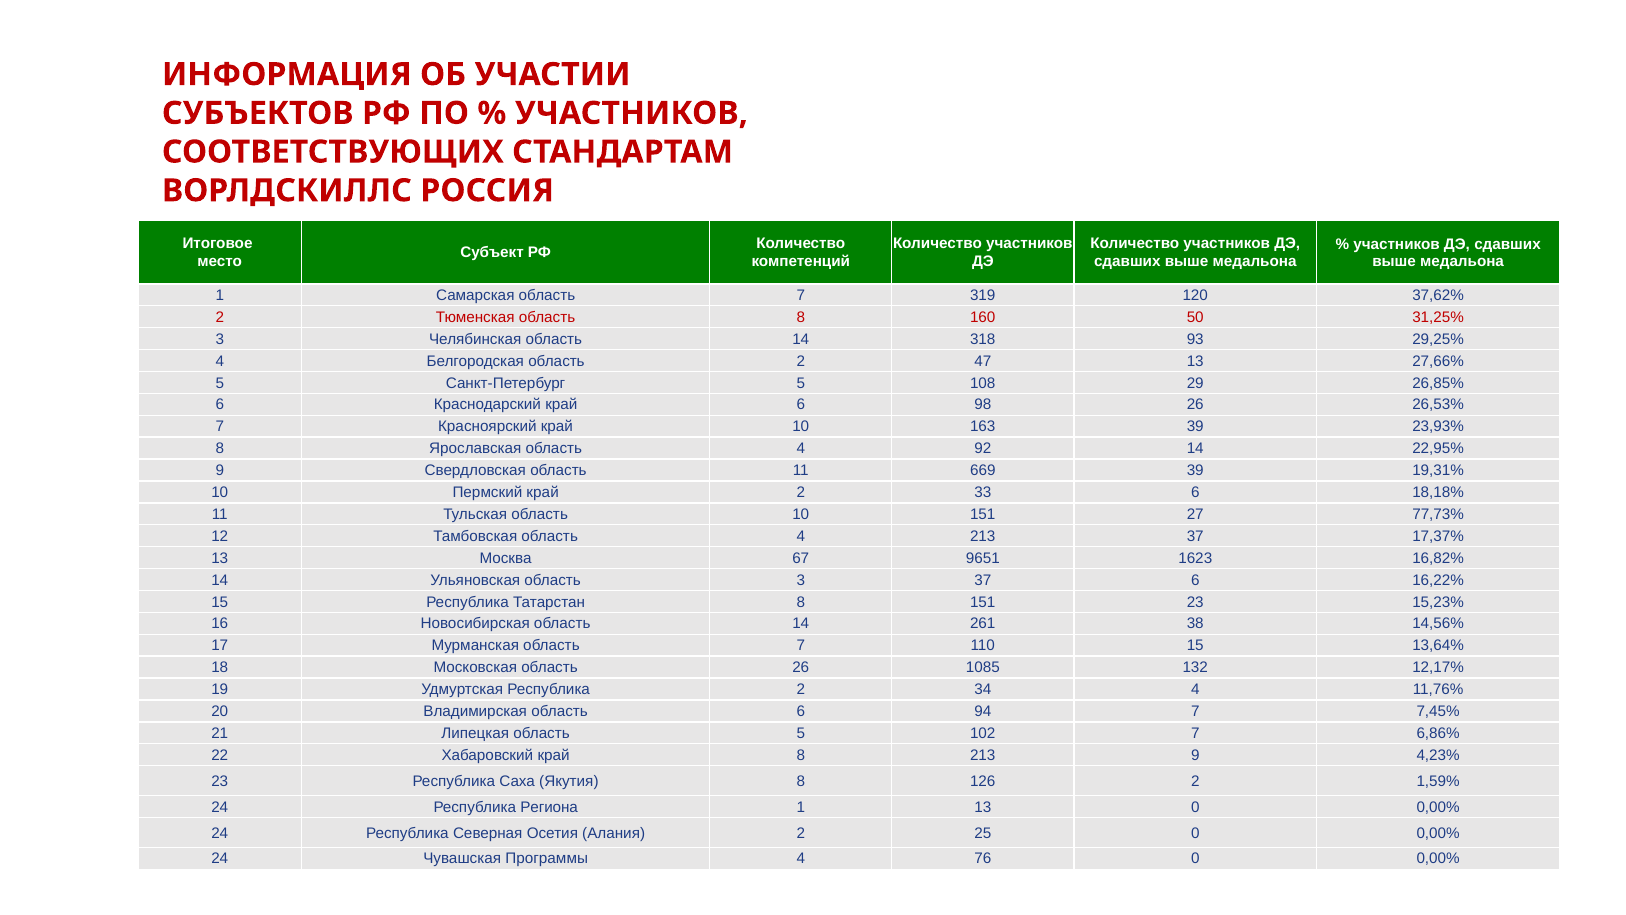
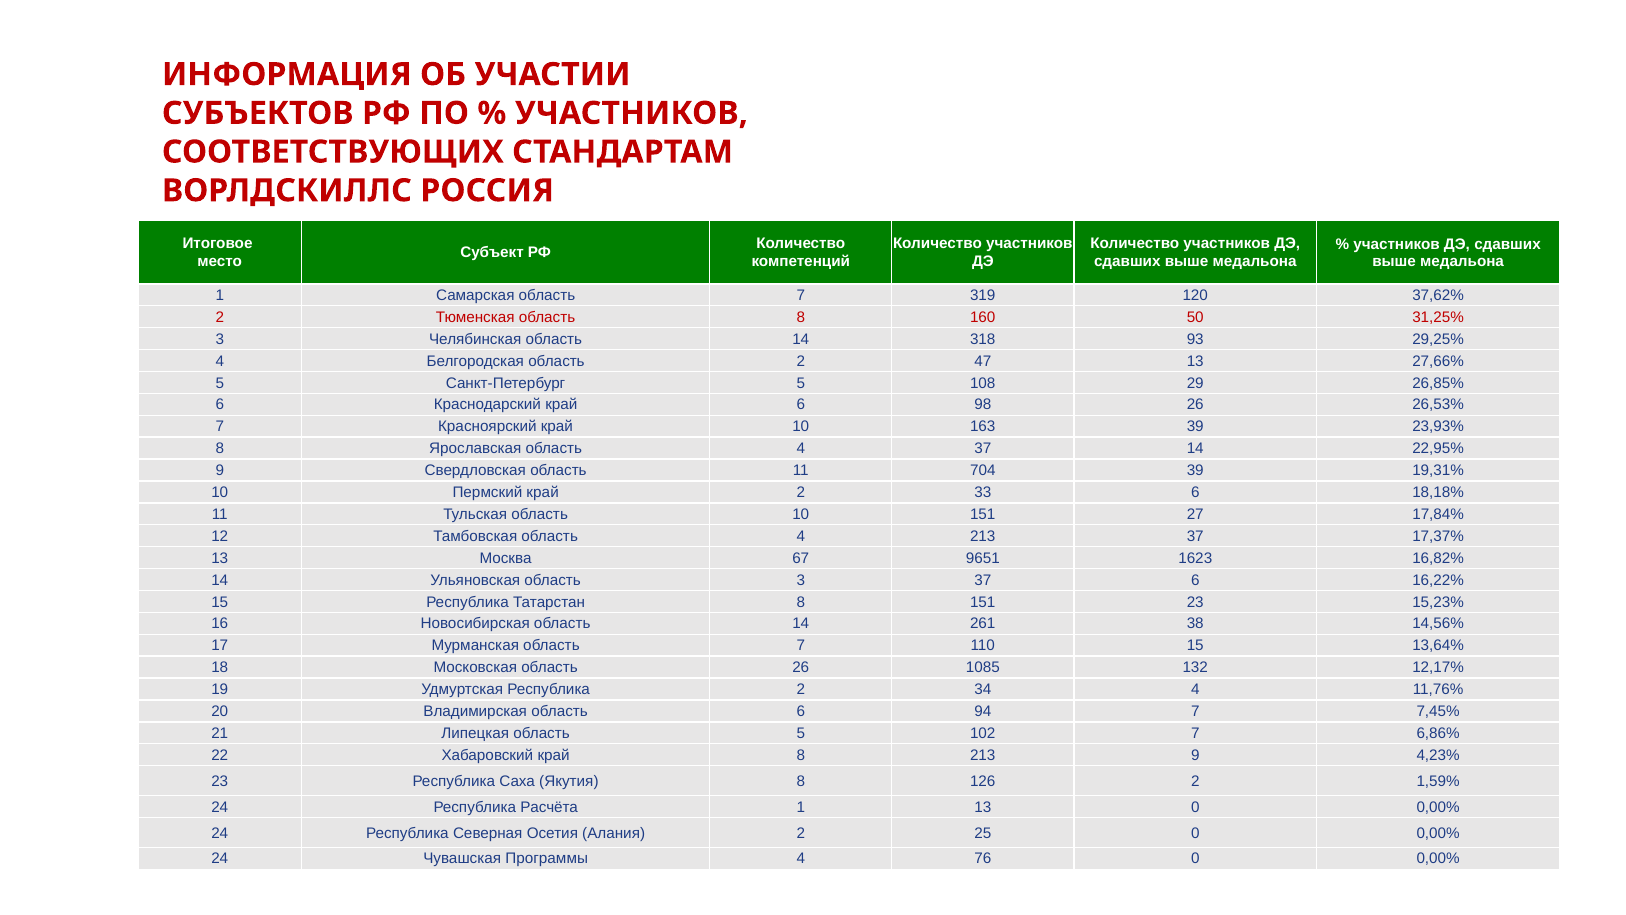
4 92: 92 -> 37
669: 669 -> 704
77,73%: 77,73% -> 17,84%
Региона: Региона -> Расчёта
